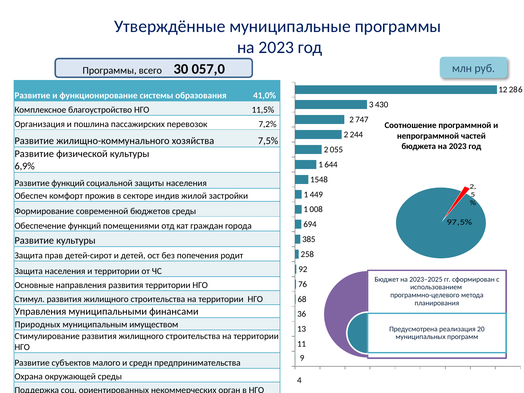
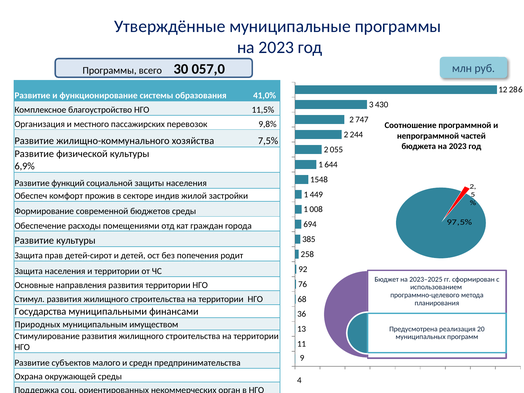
пошлина: пошлина -> местного
7,2%: 7,2% -> 9,8%
Обеспечение функций: функций -> расходы
Управления: Управления -> Государства
